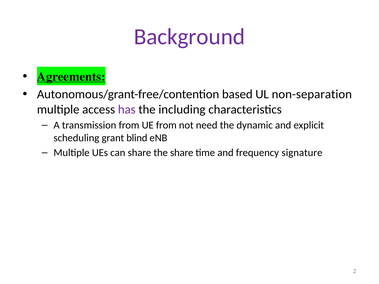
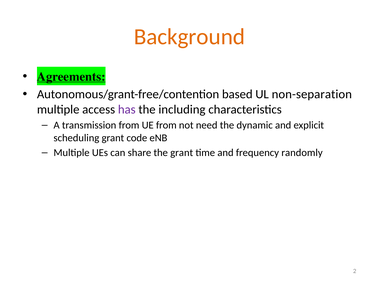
Background colour: purple -> orange
blind: blind -> code
the share: share -> grant
signature: signature -> randomly
